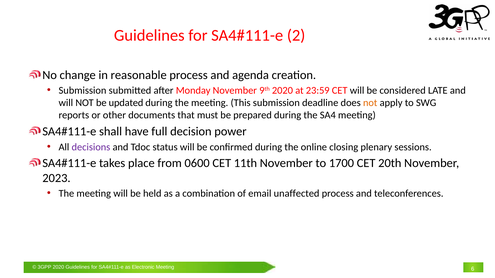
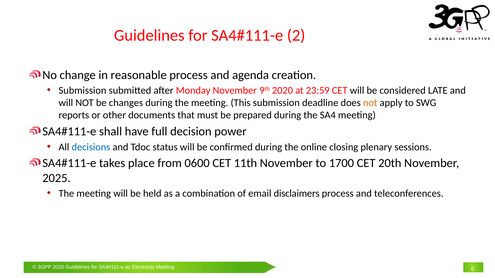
updated: updated -> changes
decisions colour: purple -> blue
2023: 2023 -> 2025
unaffected: unaffected -> disclaimers
